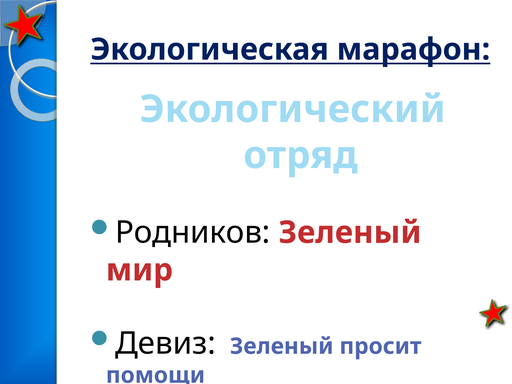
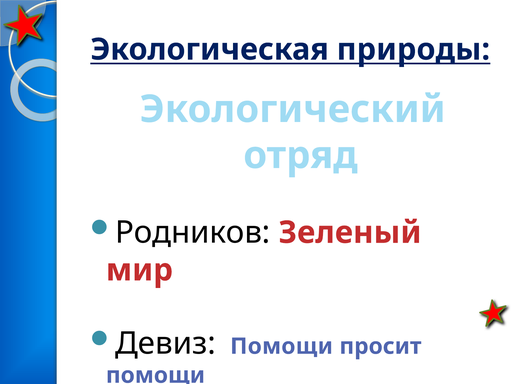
марафон: марафон -> природы
Девиз Зеленый: Зеленый -> Помощи
